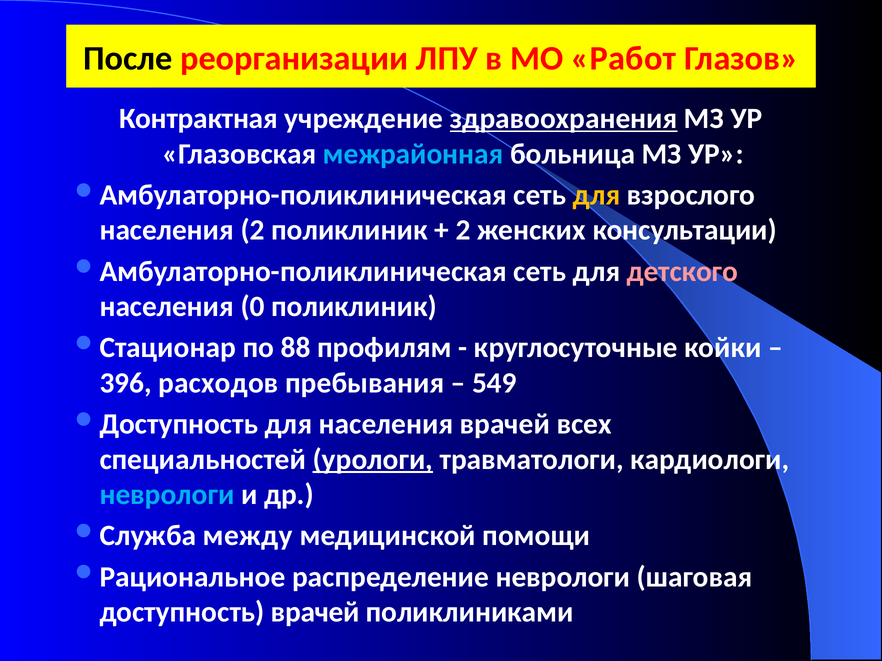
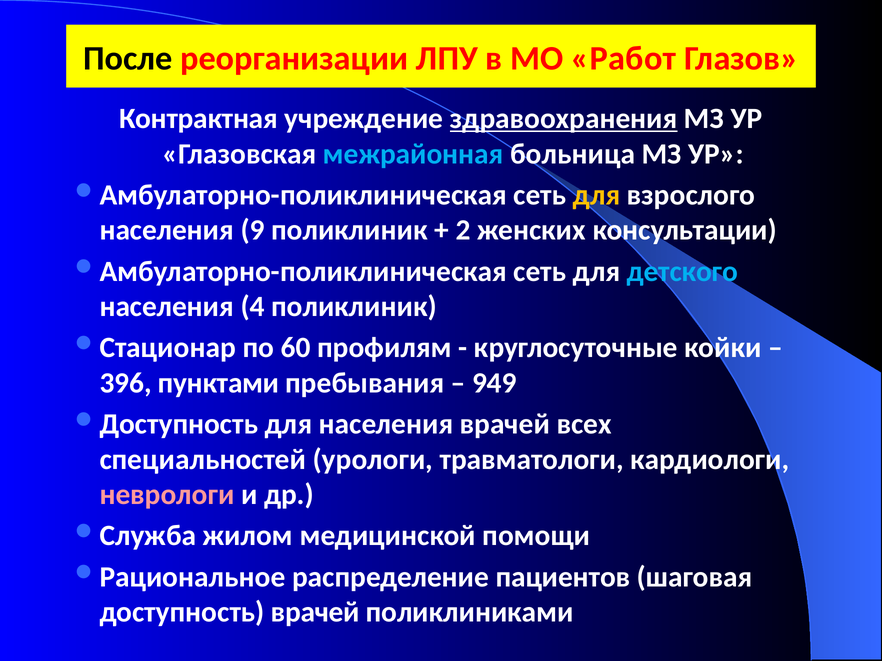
населения 2: 2 -> 9
детского colour: pink -> light blue
0: 0 -> 4
88: 88 -> 60
расходов: расходов -> пунктами
549: 549 -> 949
урологи underline: present -> none
неврологи at (167, 495) colour: light blue -> pink
между: между -> жилом
распределение неврологи: неврологи -> пациентов
